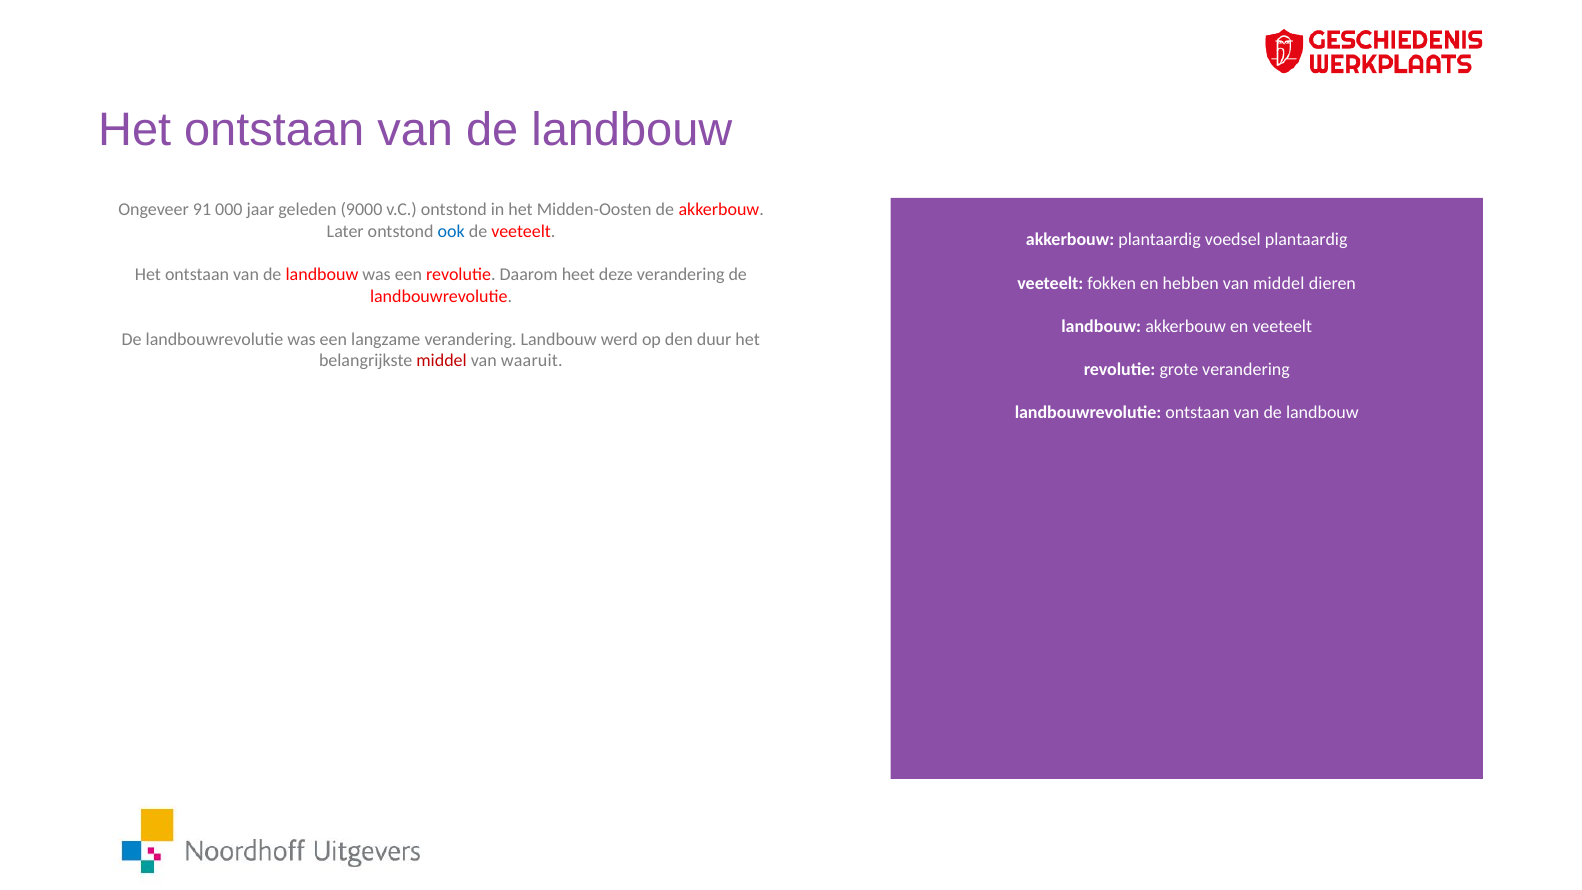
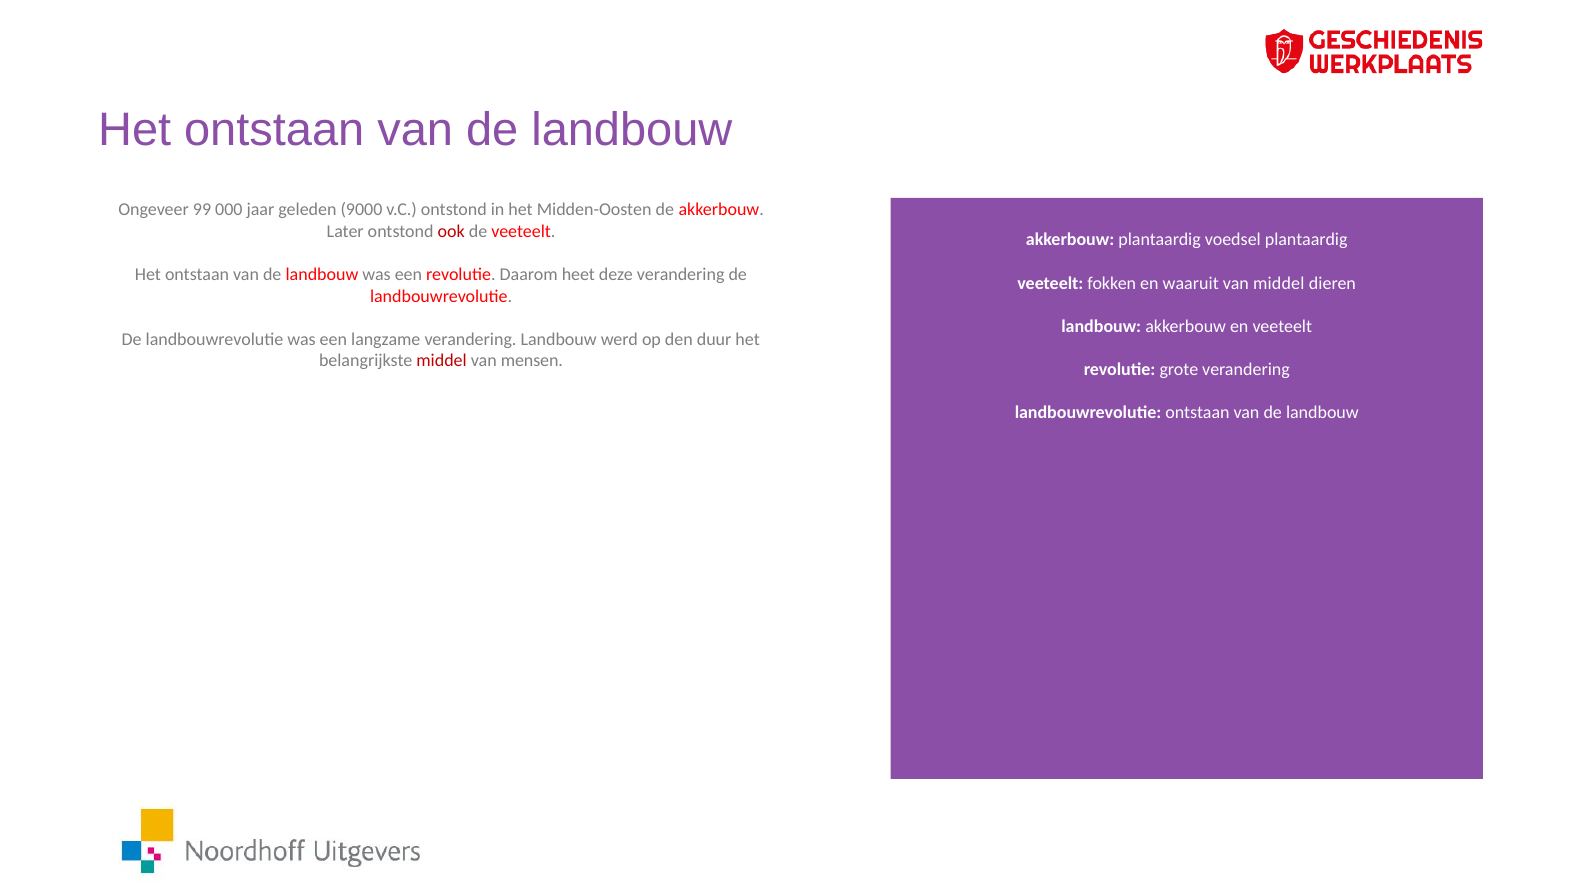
91: 91 -> 99
ook colour: blue -> red
hebben: hebben -> waaruit
waaruit: waaruit -> mensen
